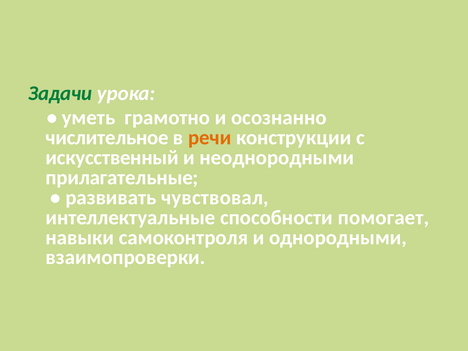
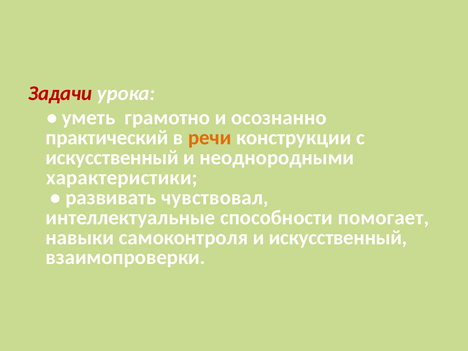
Задачи colour: green -> red
числительное: числительное -> практический
прилагательные: прилагательные -> характеристики
и однородными: однородными -> искусственный
